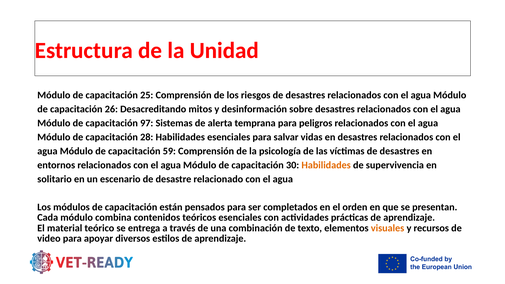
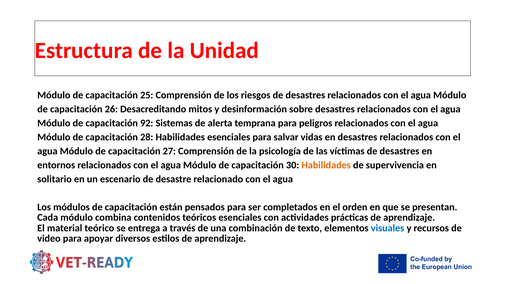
97: 97 -> 92
59: 59 -> 27
visuales colour: orange -> blue
